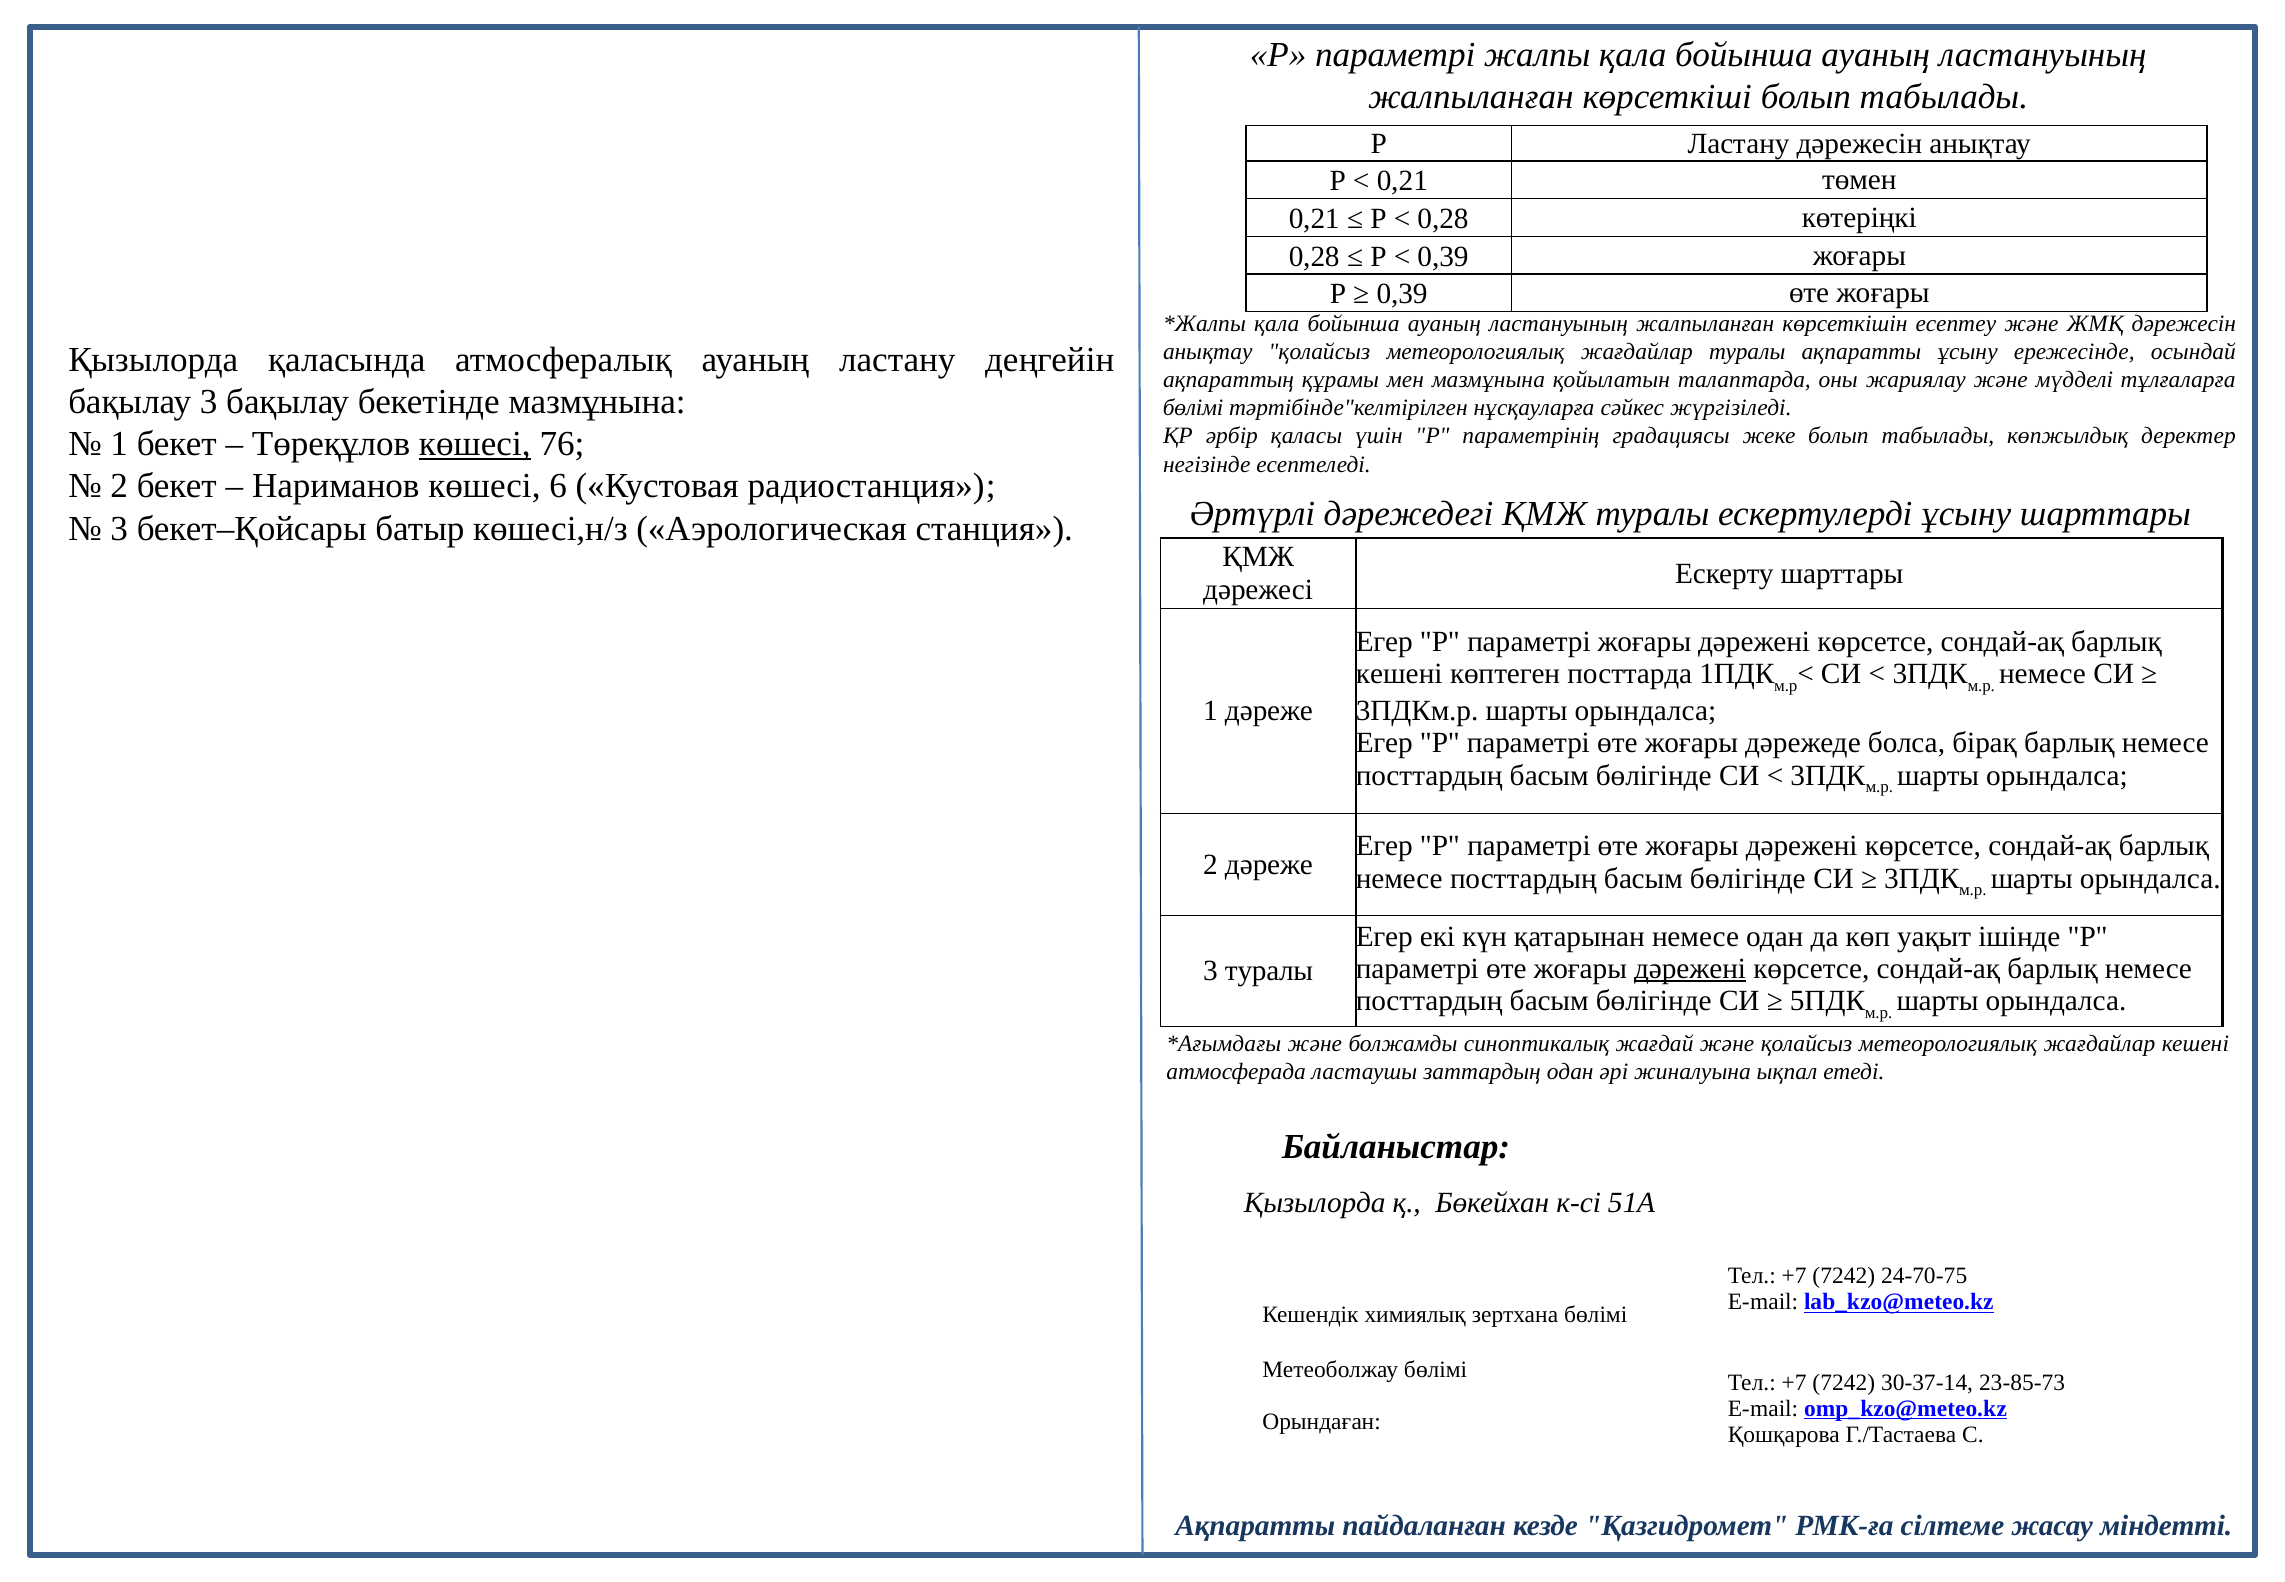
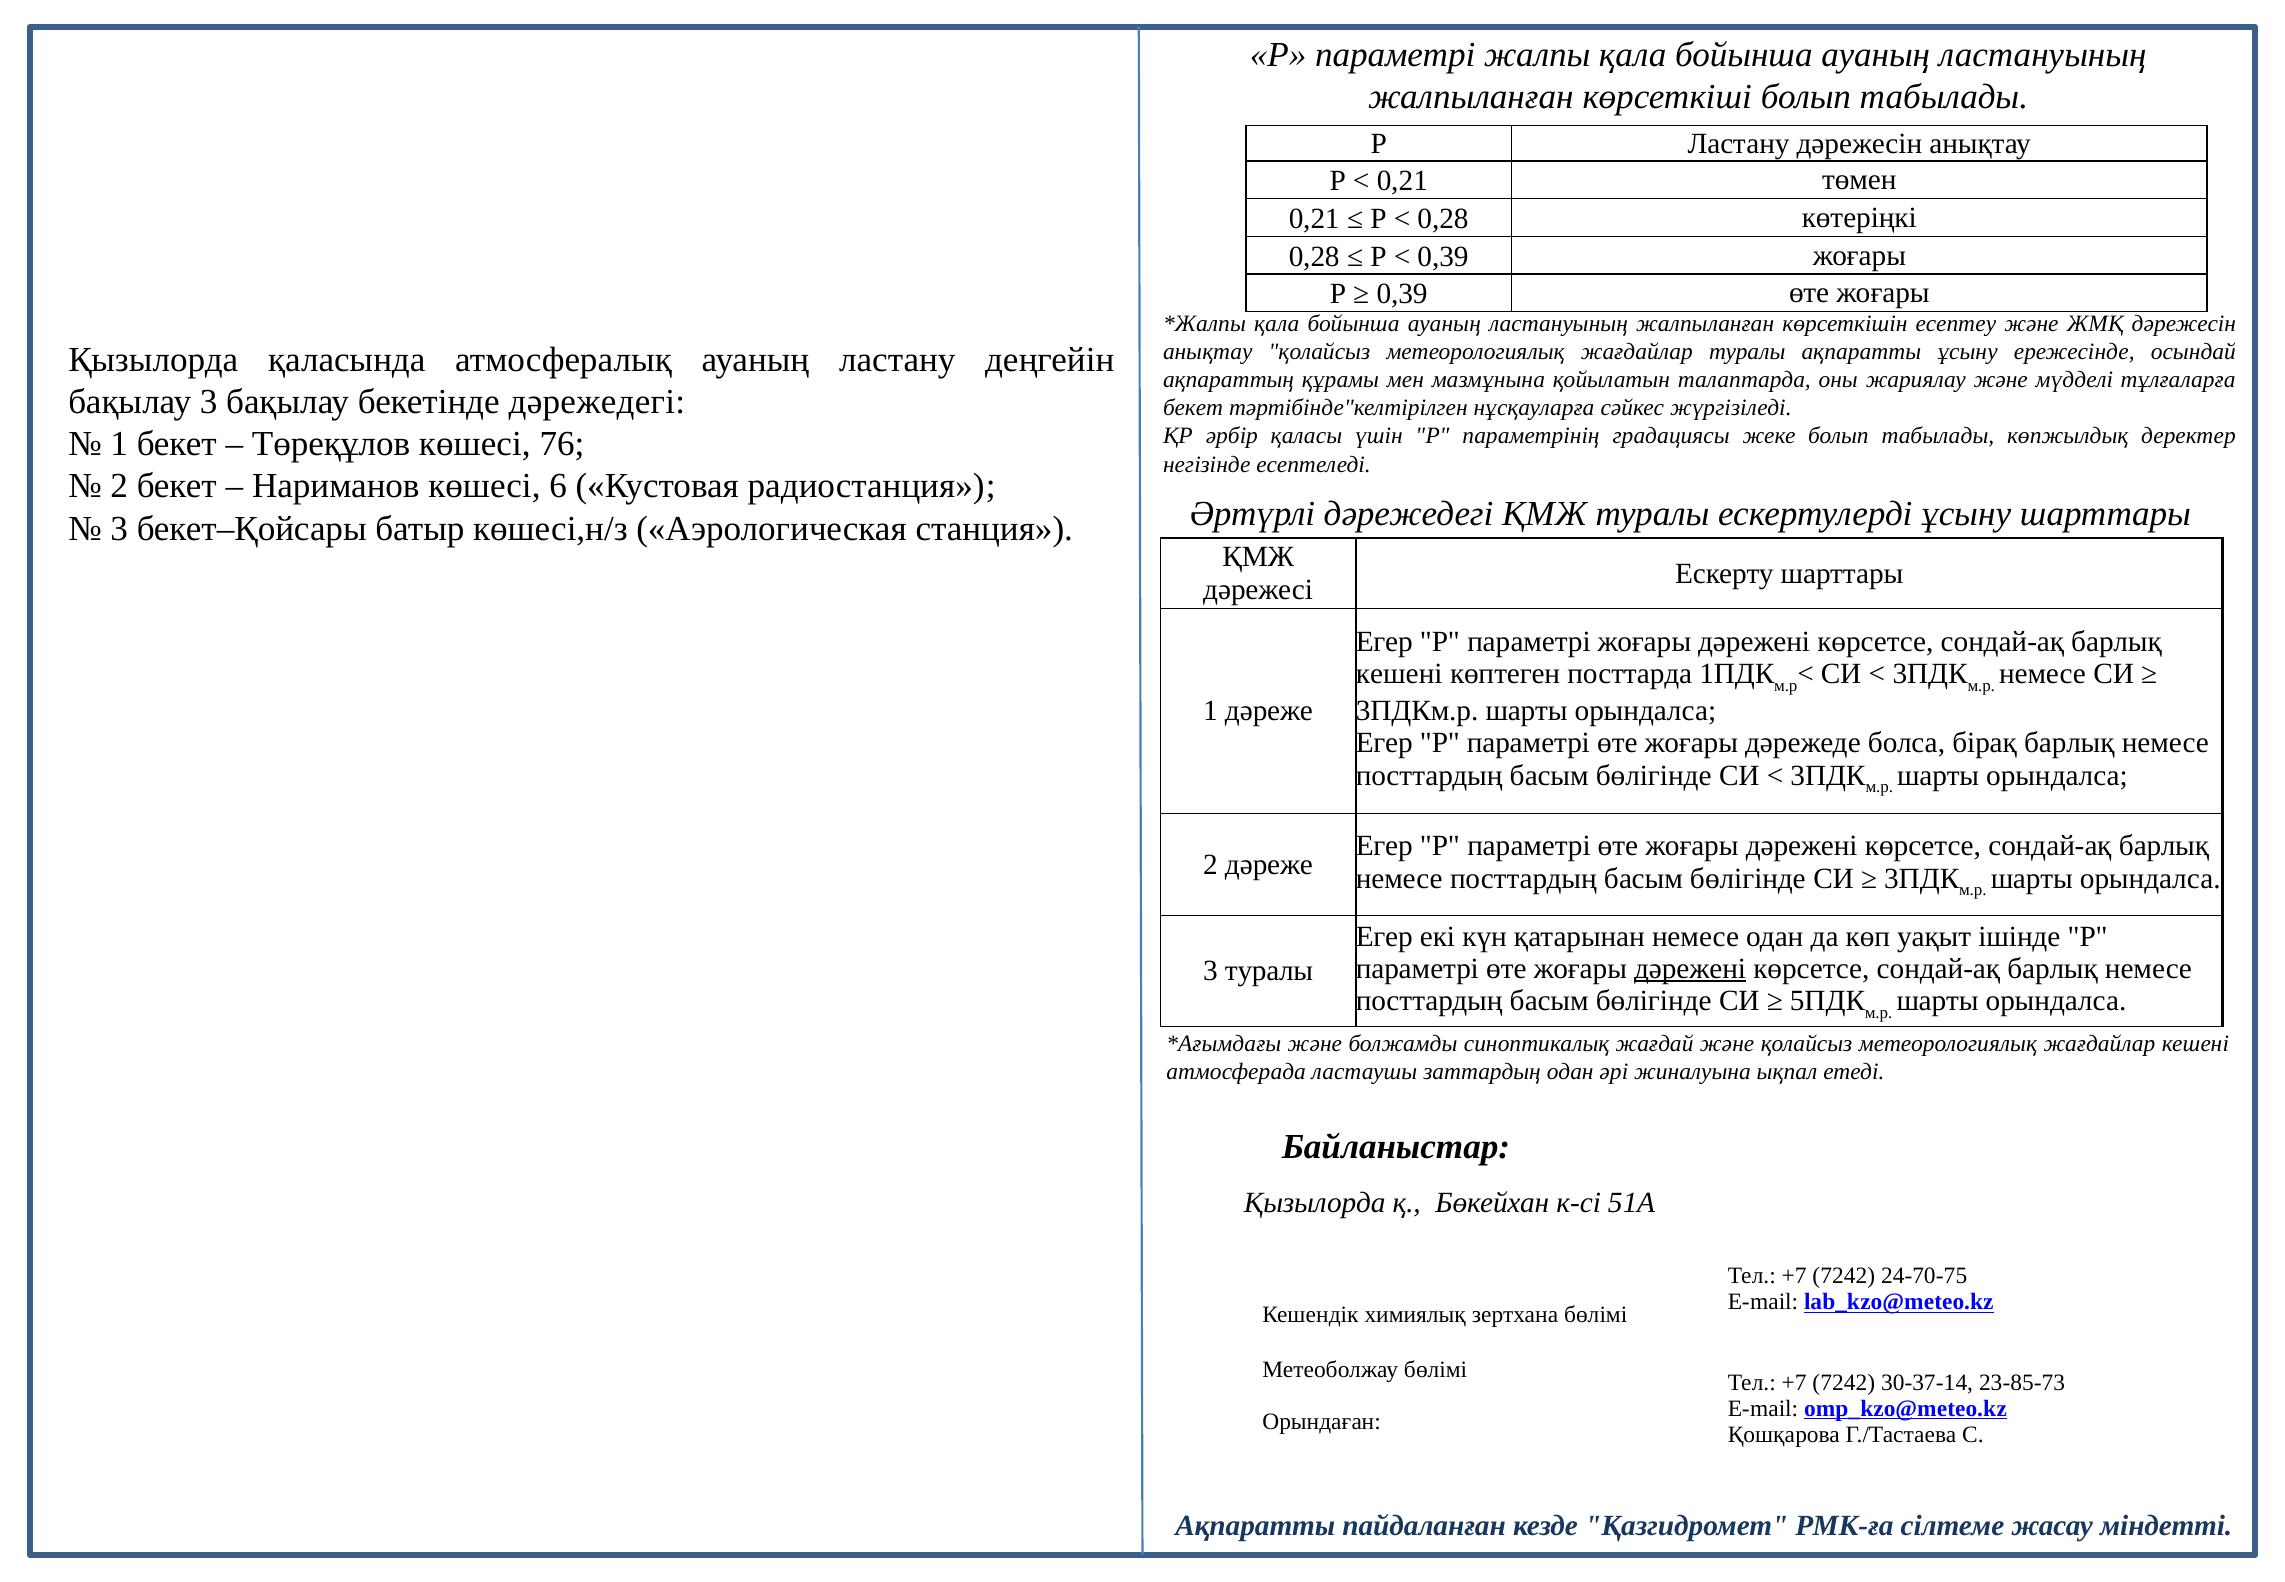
бекетінде мазмұнына: мазмұнына -> дәрежедегі
бөлімі at (1193, 408): бөлімі -> бекет
көшесі at (475, 444) underline: present -> none
